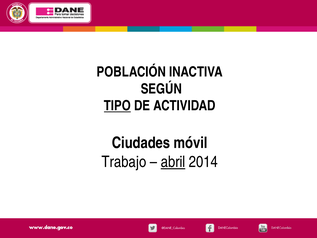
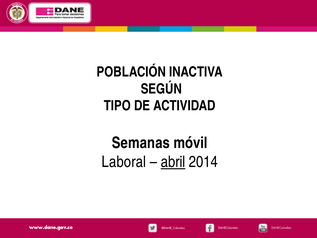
TIPO underline: present -> none
Ciudades: Ciudades -> Semanas
Trabajo: Trabajo -> Laboral
